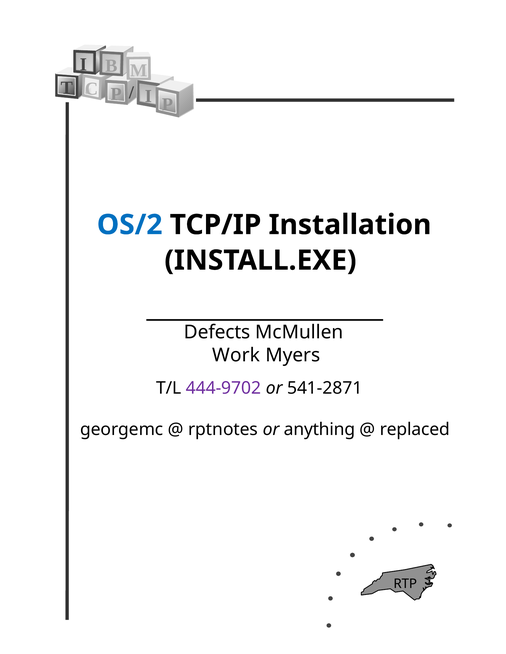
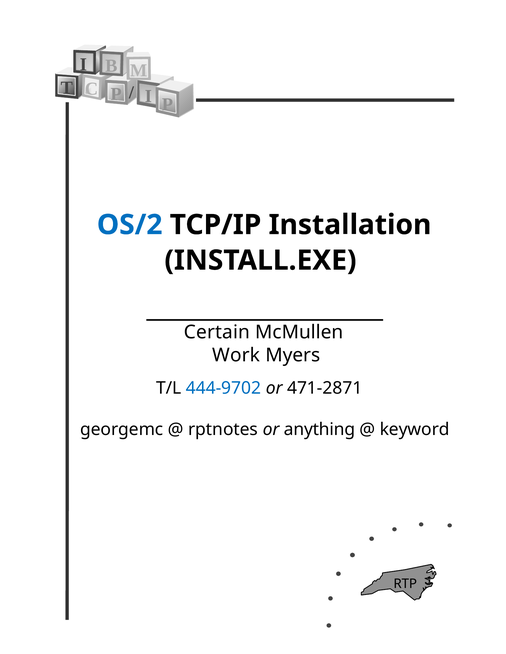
Defects: Defects -> Certain
444-9702 colour: purple -> blue
541-2871: 541-2871 -> 471-2871
replaced: replaced -> keyword
